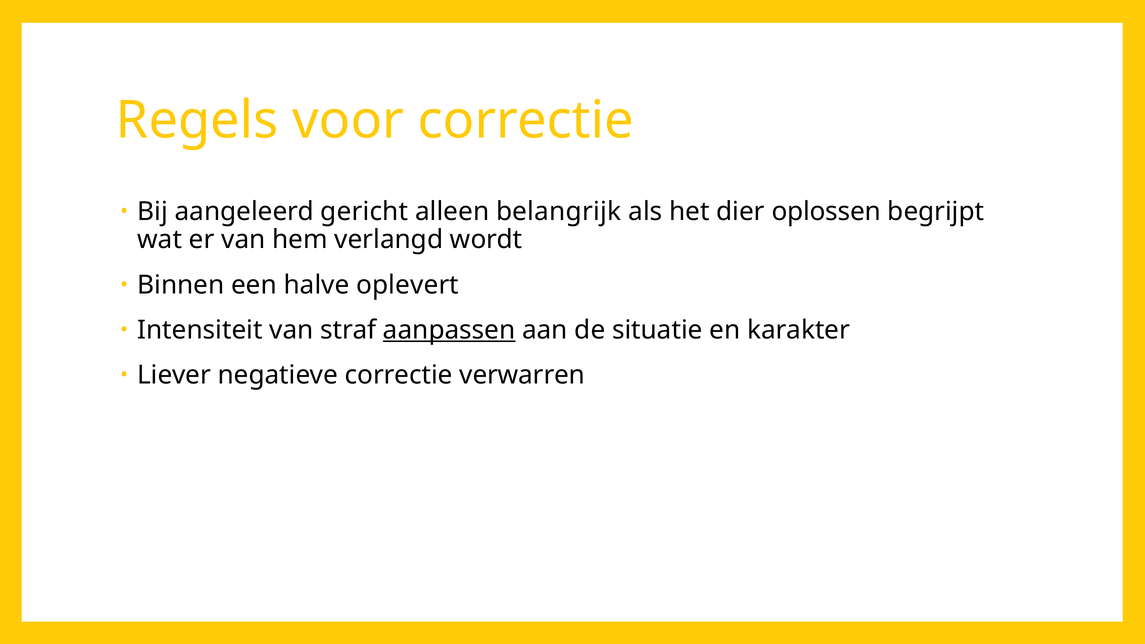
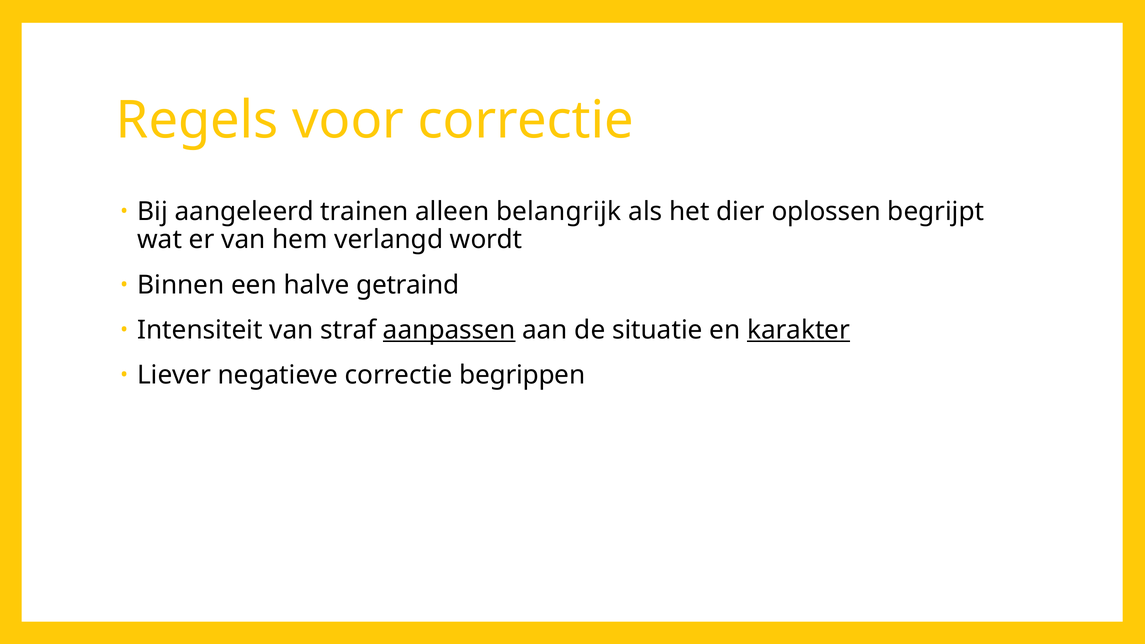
gericht: gericht -> trainen
oplevert: oplevert -> getraind
karakter underline: none -> present
verwarren: verwarren -> begrippen
